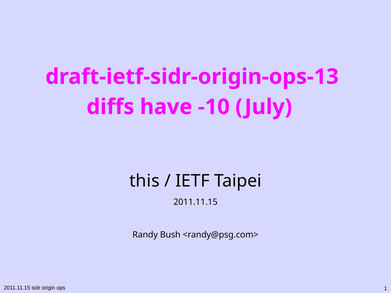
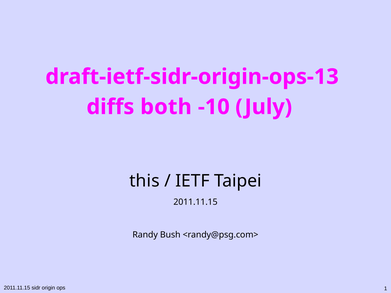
have: have -> both
